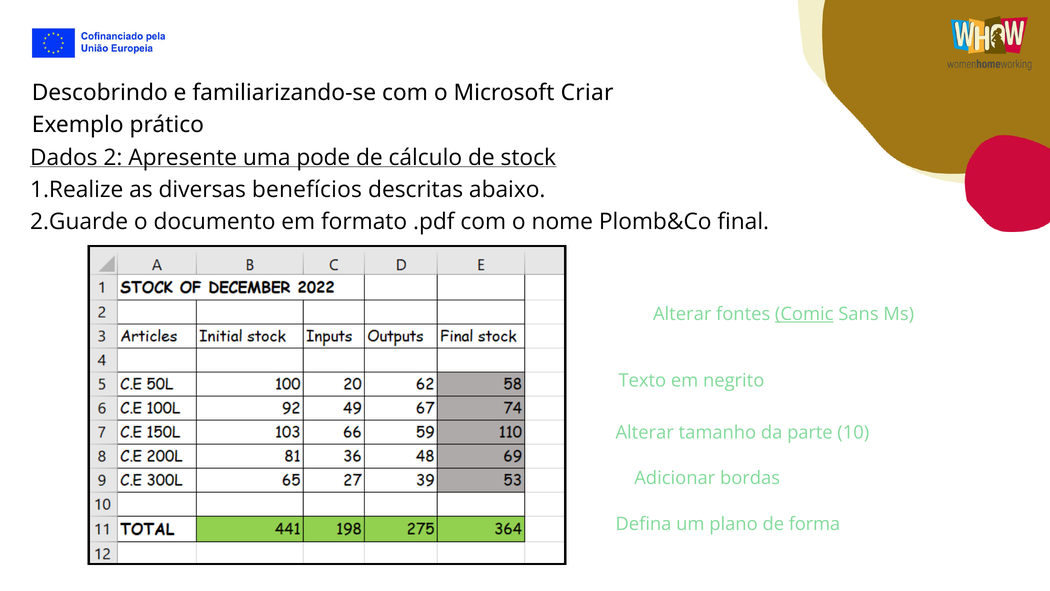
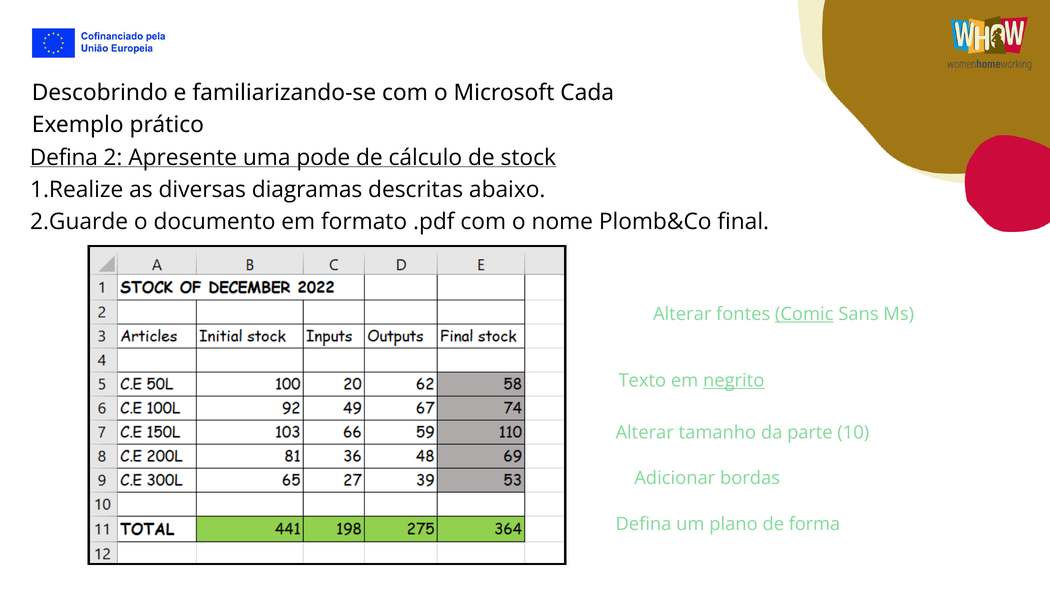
Criar: Criar -> Cada
Dados at (64, 158): Dados -> Defina
benefícios: benefícios -> diagramas
negrito underline: none -> present
